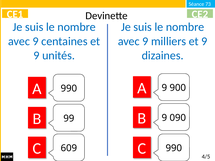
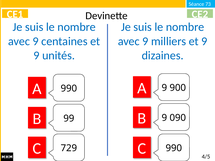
609: 609 -> 729
